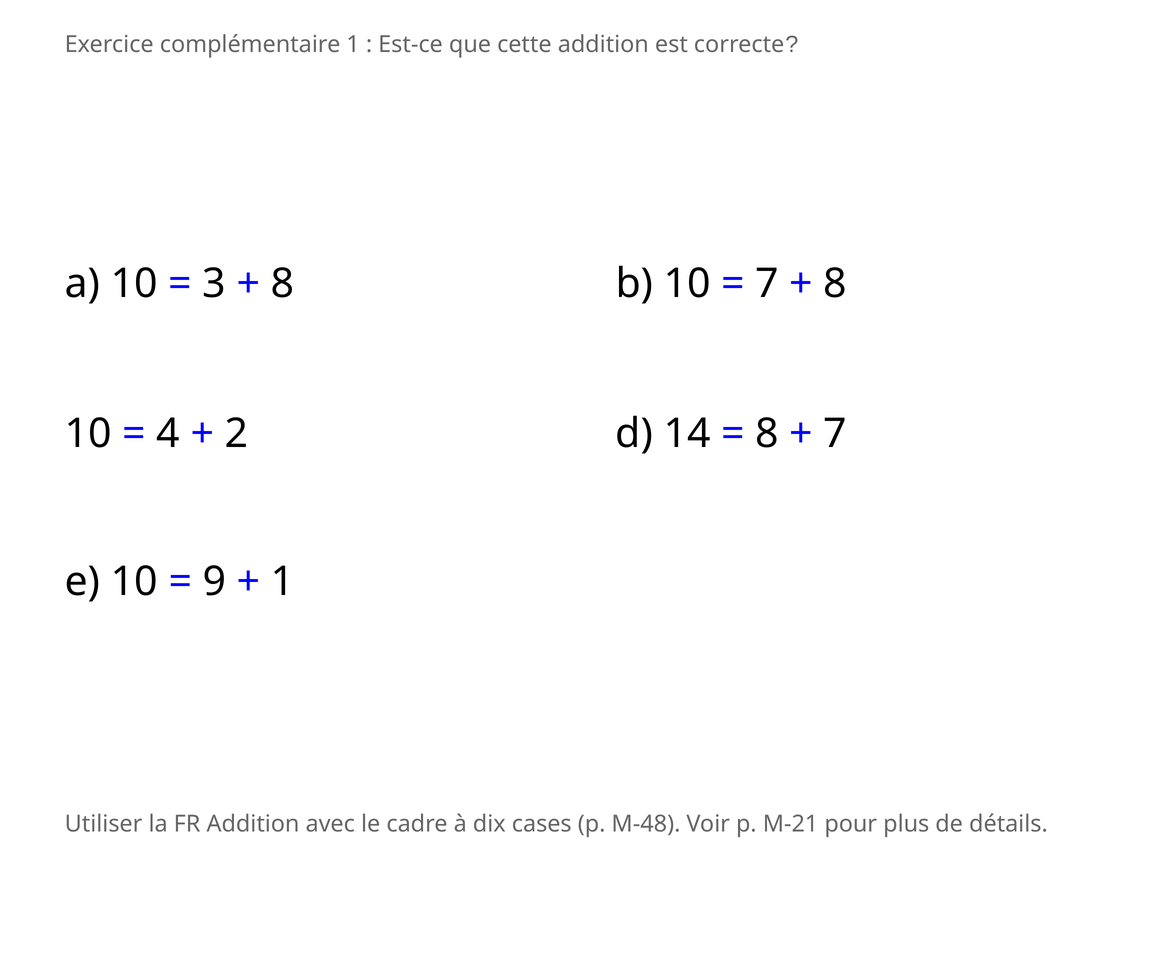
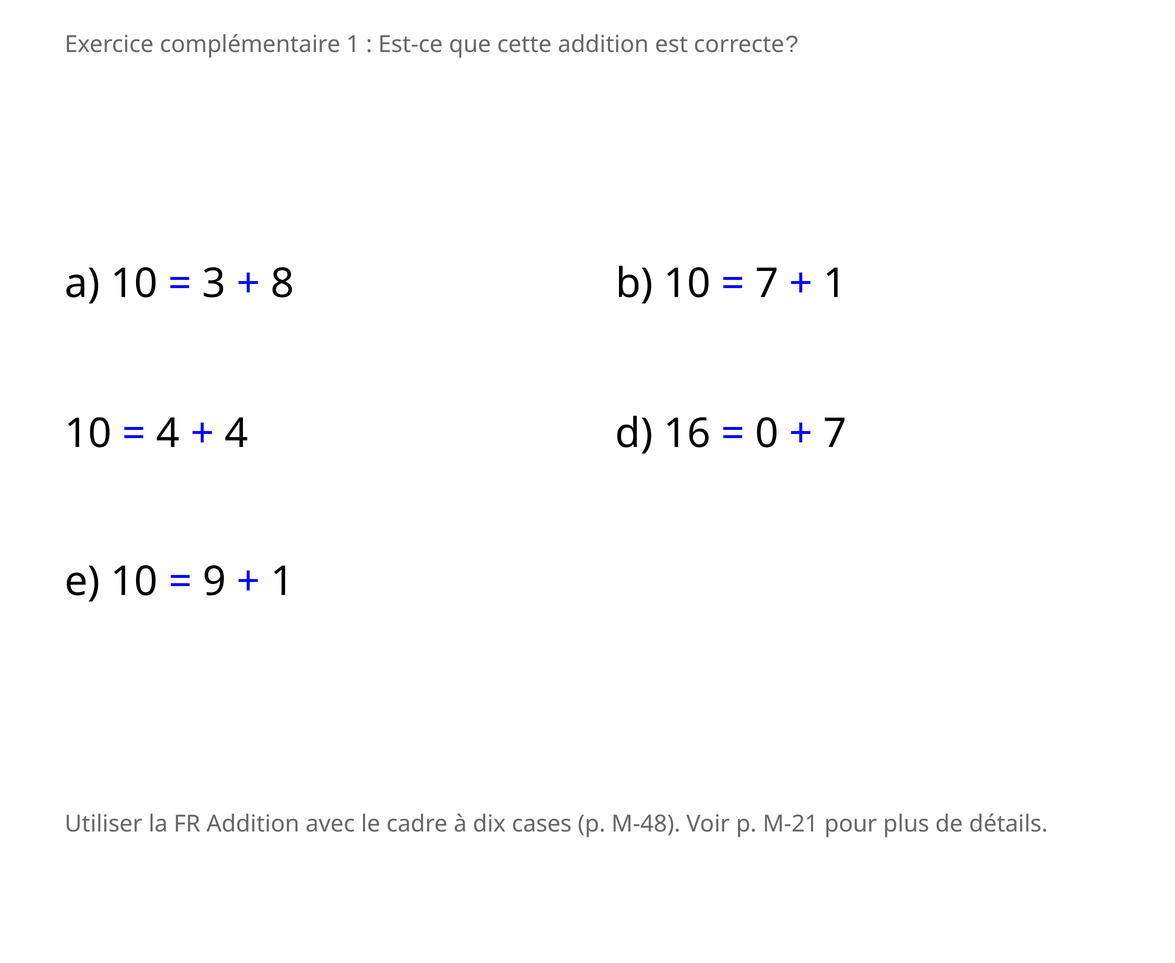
8 at (835, 284): 8 -> 1
2 at (236, 434): 2 -> 4
14: 14 -> 16
8 at (767, 434): 8 -> 0
